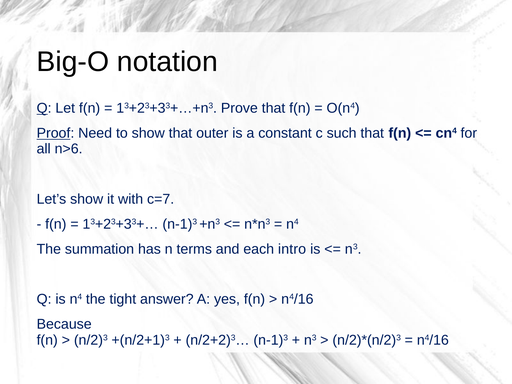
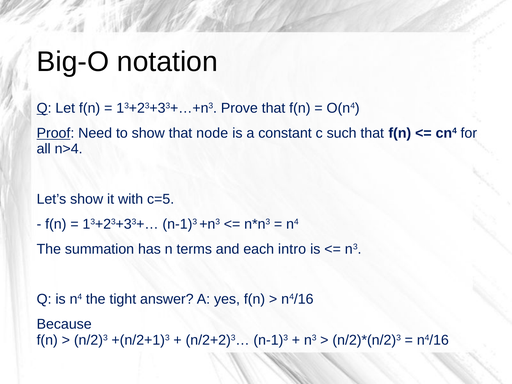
outer: outer -> node
n>6: n>6 -> n>4
c=7: c=7 -> c=5
